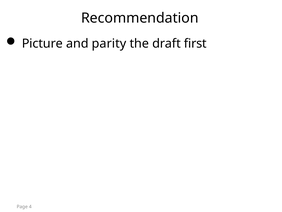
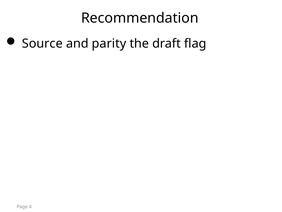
Picture: Picture -> Source
first: first -> flag
